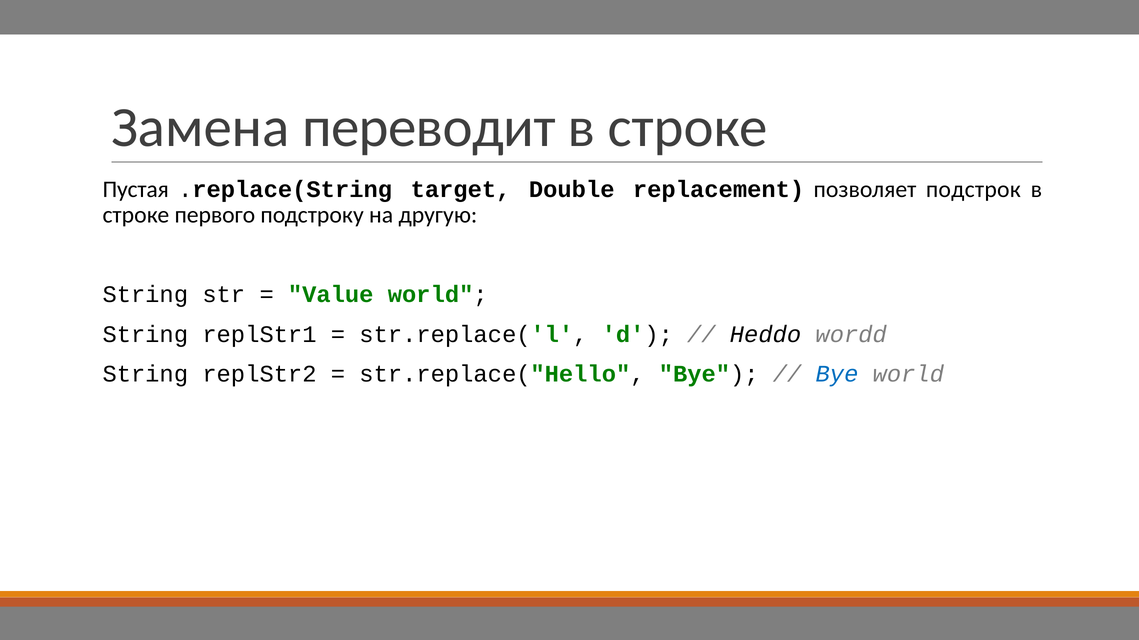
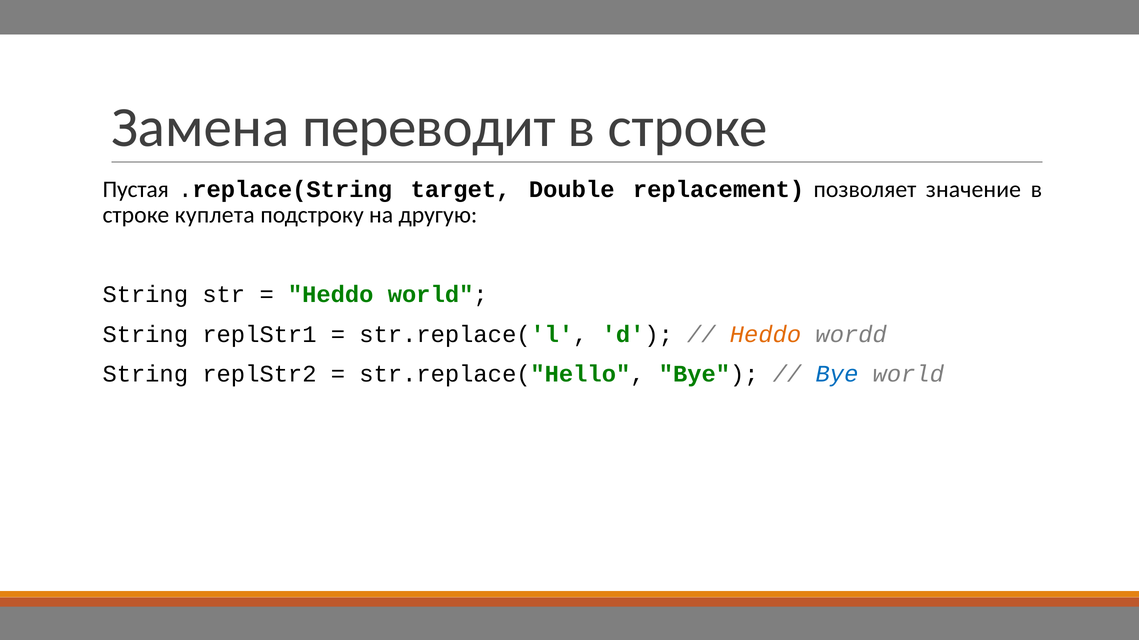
подстрок: подстрок -> значение
первого: первого -> куплета
Value at (331, 295): Value -> Heddo
Heddo at (766, 335) colour: black -> orange
